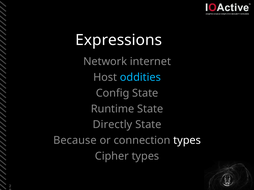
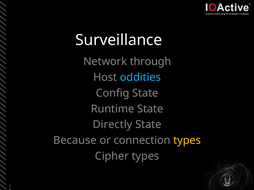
Expressions: Expressions -> Surveillance
internet: internet -> through
types at (187, 141) colour: white -> yellow
